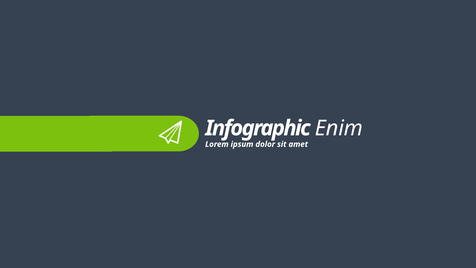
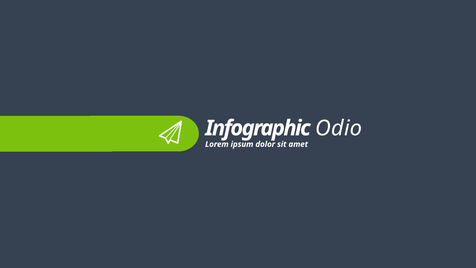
Enim: Enim -> Odio
